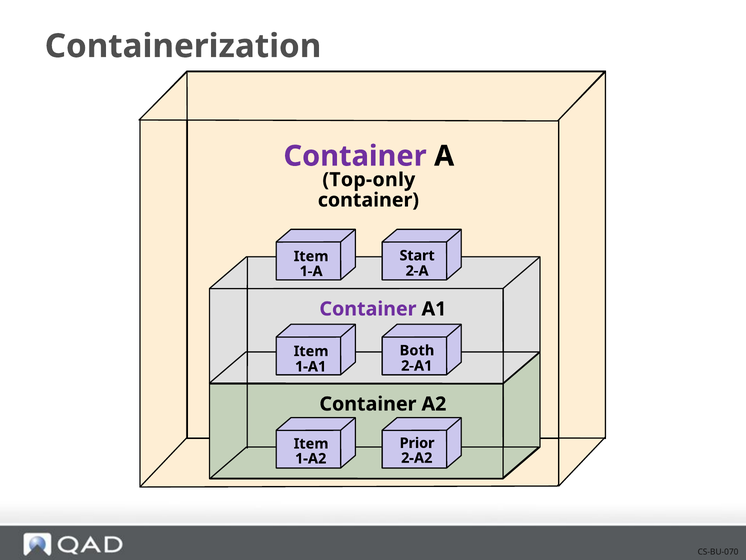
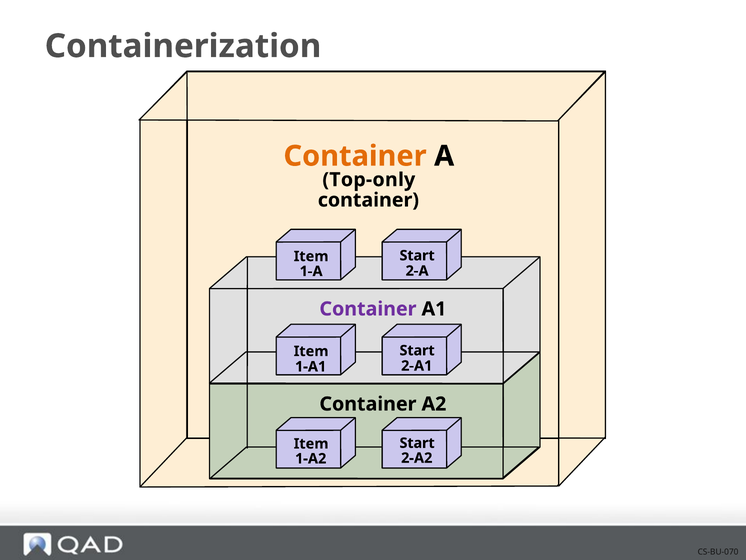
Container at (355, 156) colour: purple -> orange
Both at (417, 350): Both -> Start
Prior at (417, 443): Prior -> Start
